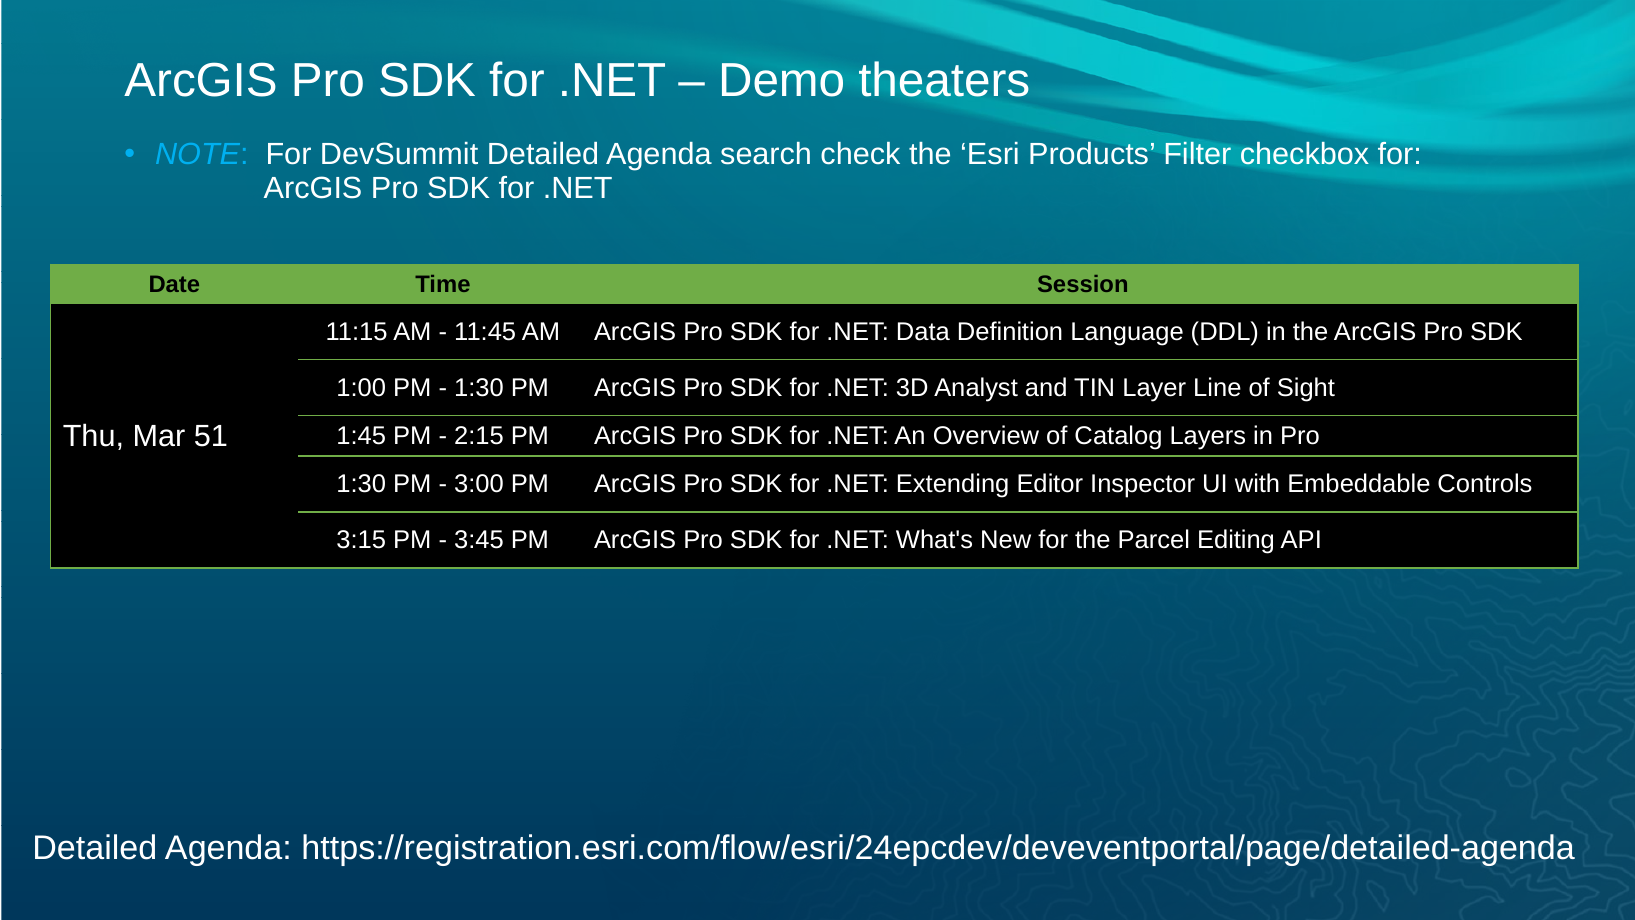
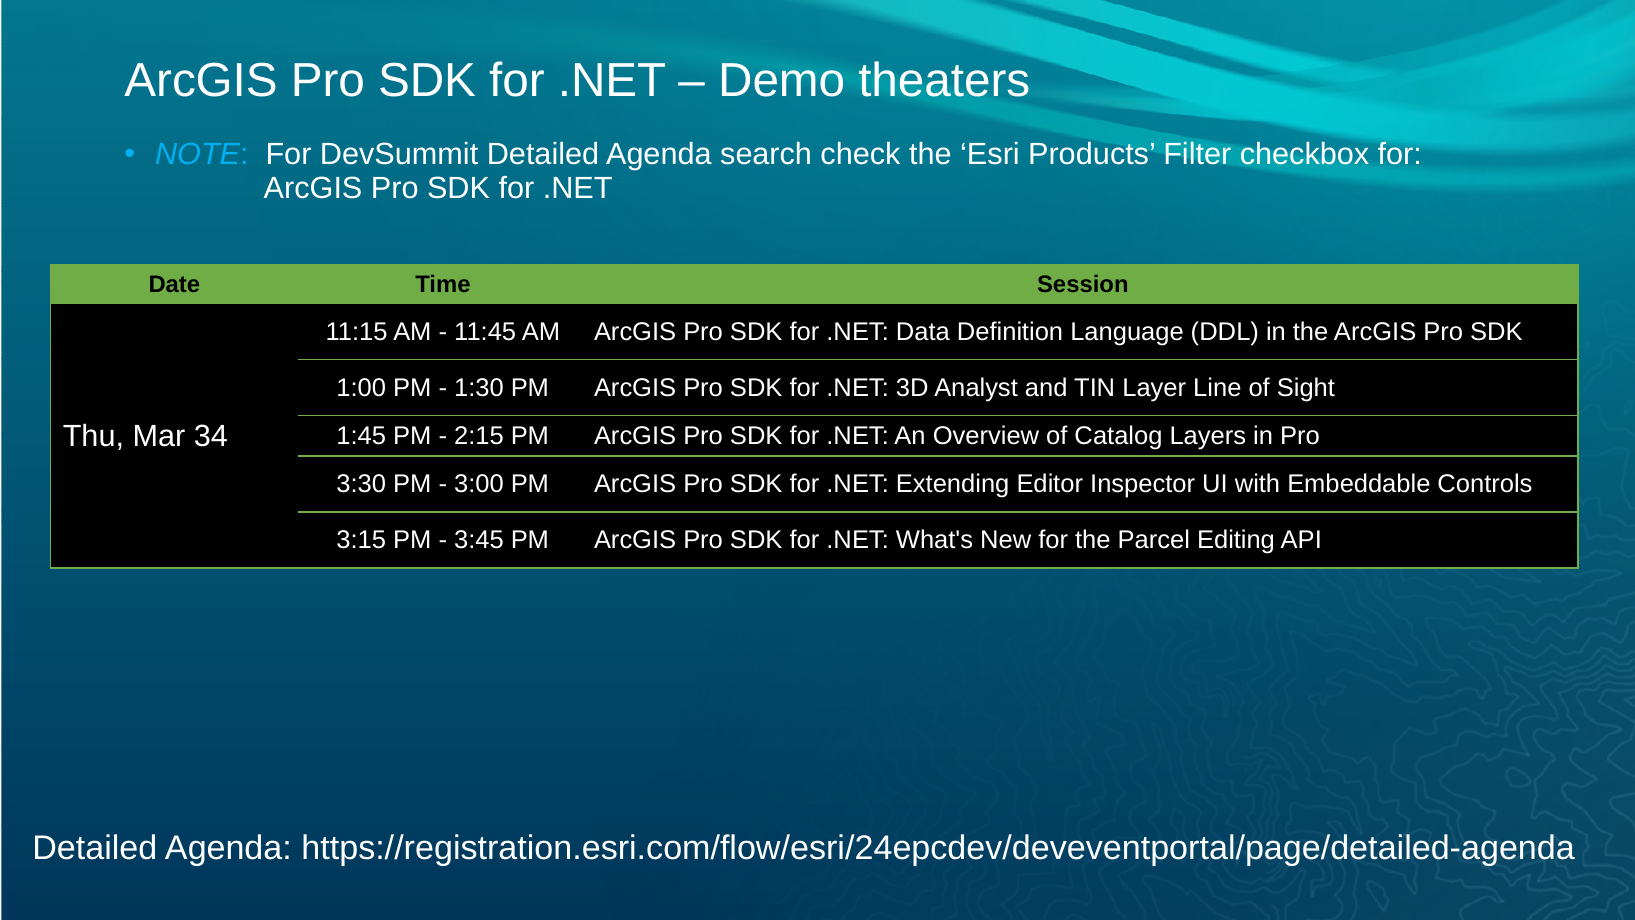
51: 51 -> 34
1:30 at (361, 484): 1:30 -> 3:30
